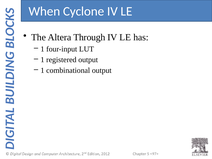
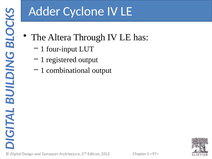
When: When -> Adder
